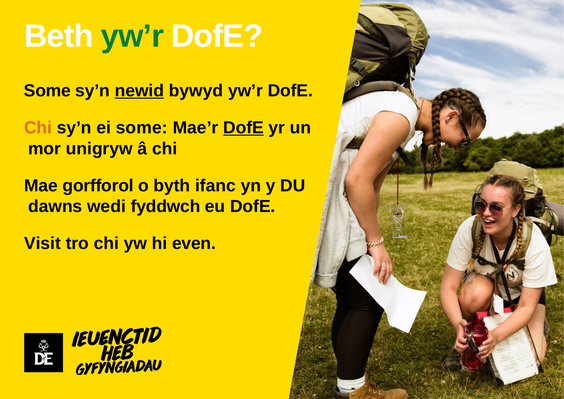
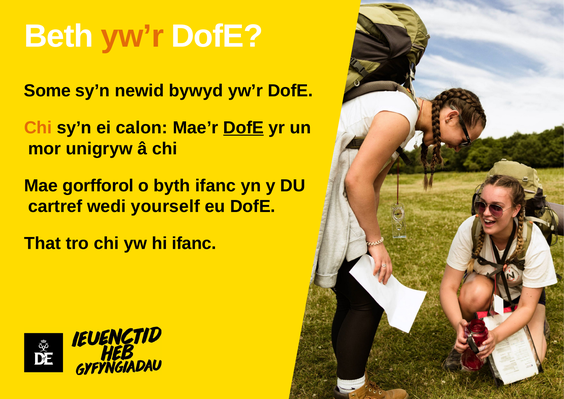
yw’r at (132, 36) colour: green -> orange
newid underline: present -> none
ei some: some -> calon
dawns: dawns -> cartref
fyddwch: fyddwch -> yourself
Visit: Visit -> That
hi even: even -> ifanc
